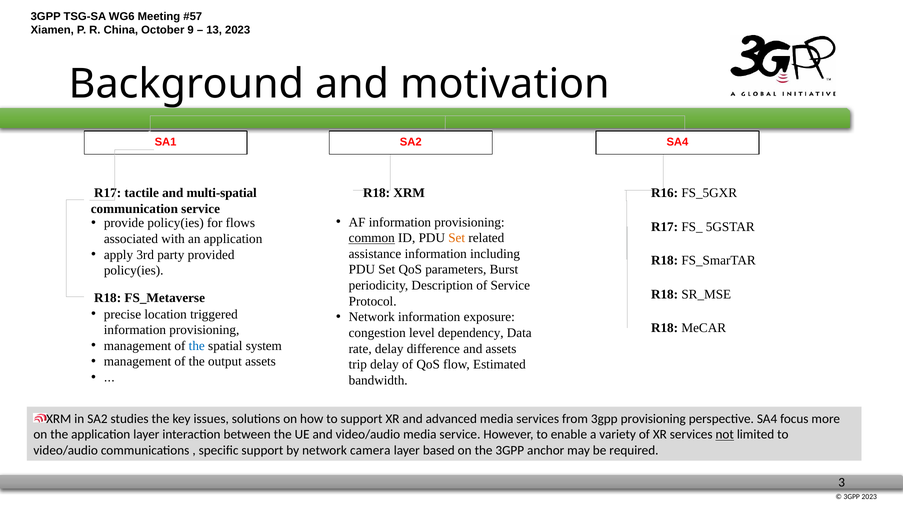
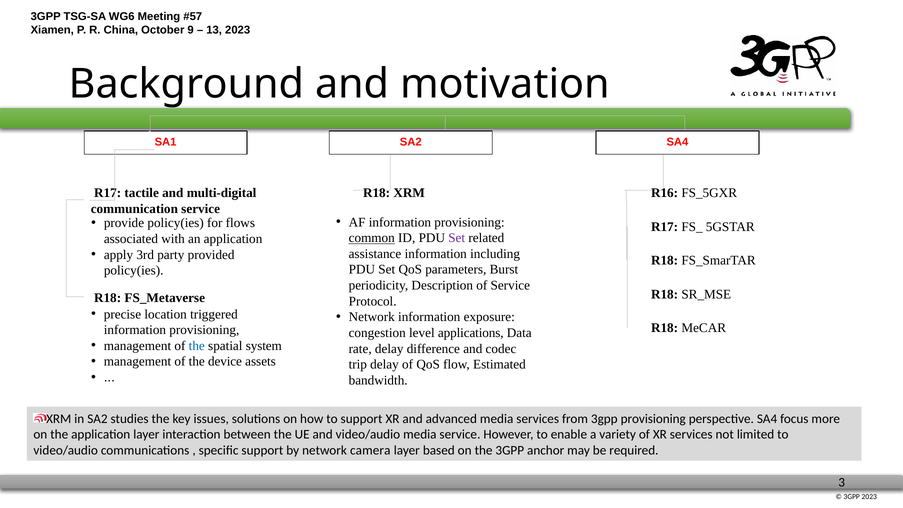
multi-spatial: multi-spatial -> multi-digital
Set at (457, 238) colour: orange -> purple
dependency: dependency -> applications
and assets: assets -> codec
output: output -> device
not underline: present -> none
